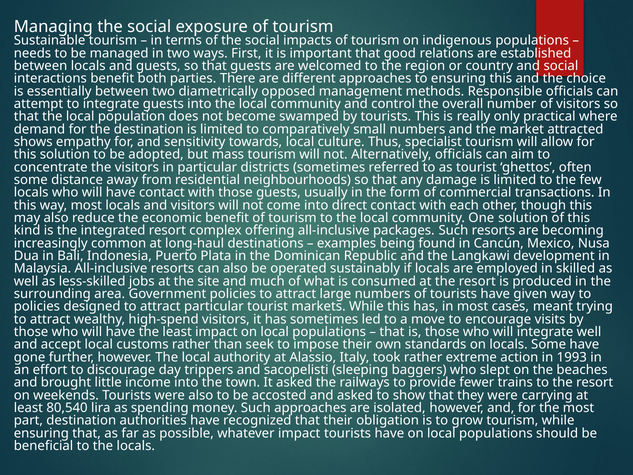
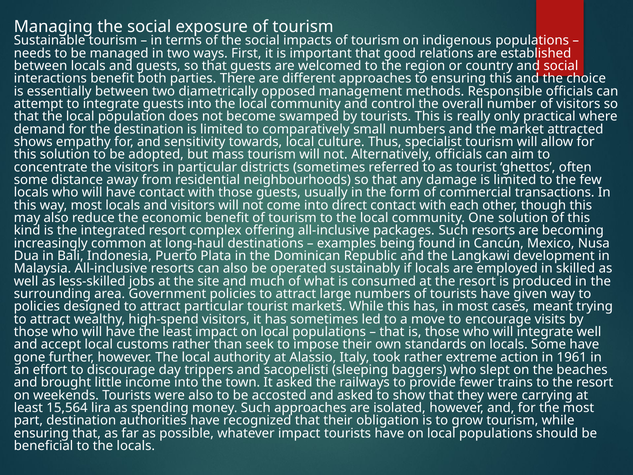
1993: 1993 -> 1961
80,540: 80,540 -> 15,564
